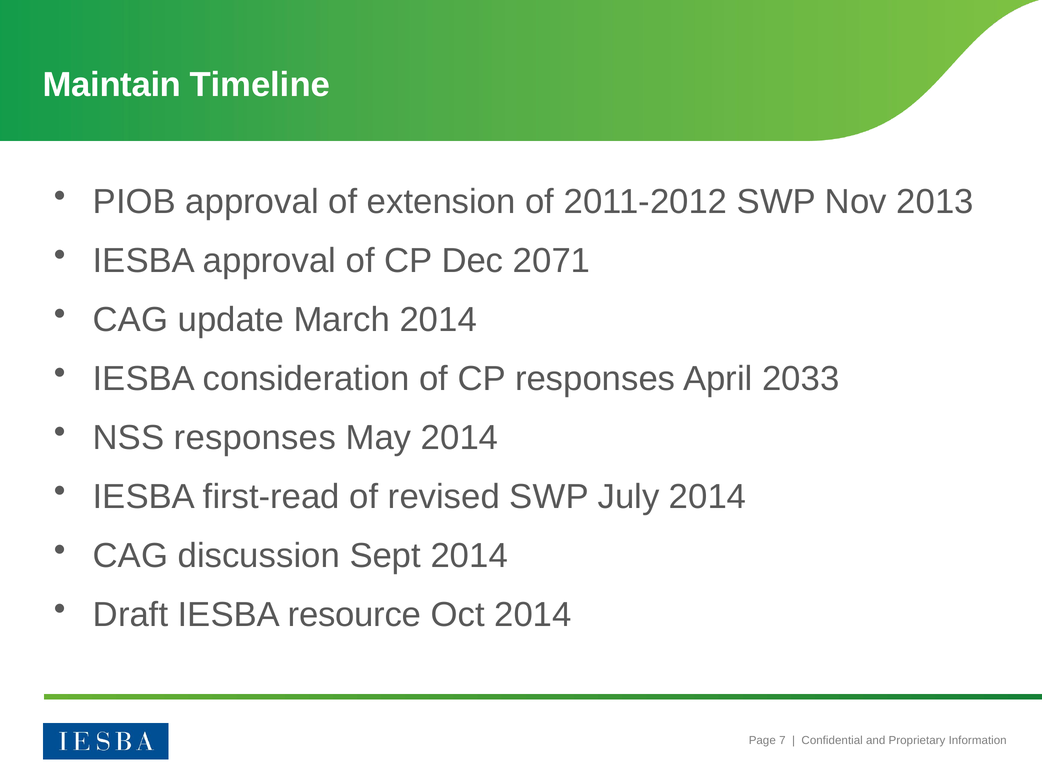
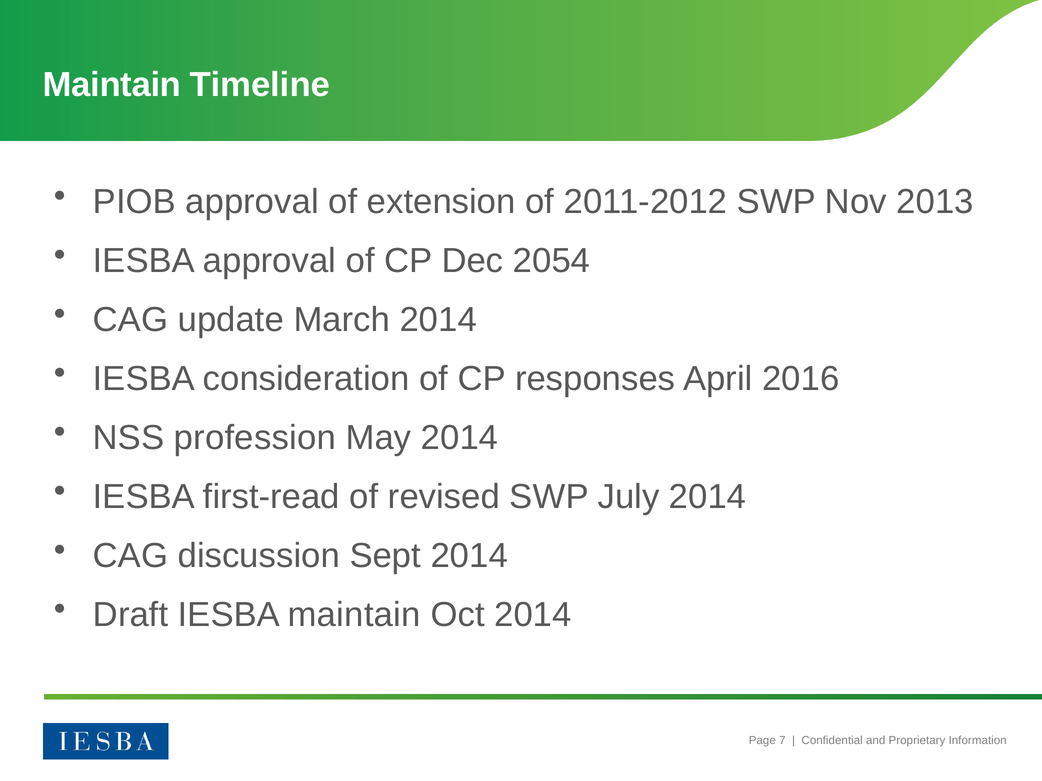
2071: 2071 -> 2054
2033: 2033 -> 2016
NSS responses: responses -> profession
IESBA resource: resource -> maintain
